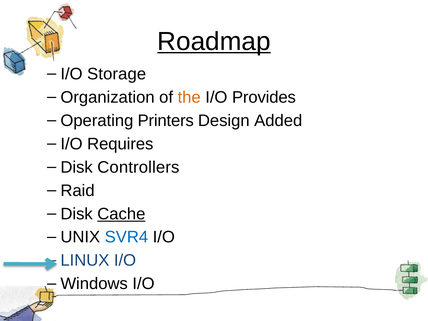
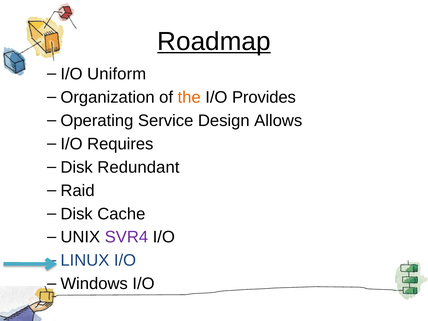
Storage: Storage -> Uniform
Printers: Printers -> Service
Added: Added -> Allows
Controllers: Controllers -> Redundant
Cache underline: present -> none
SVR4 colour: blue -> purple
